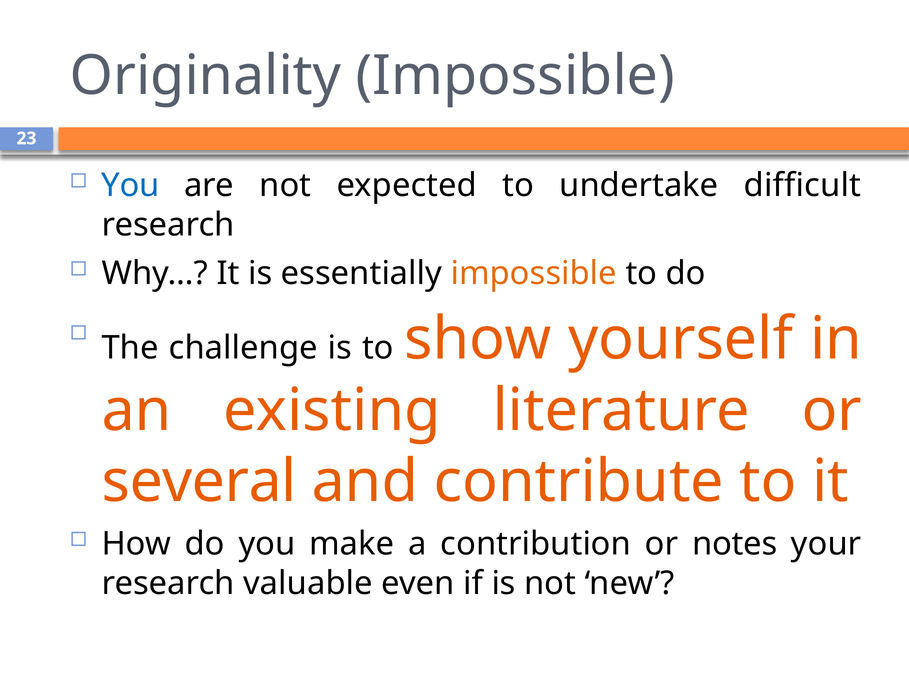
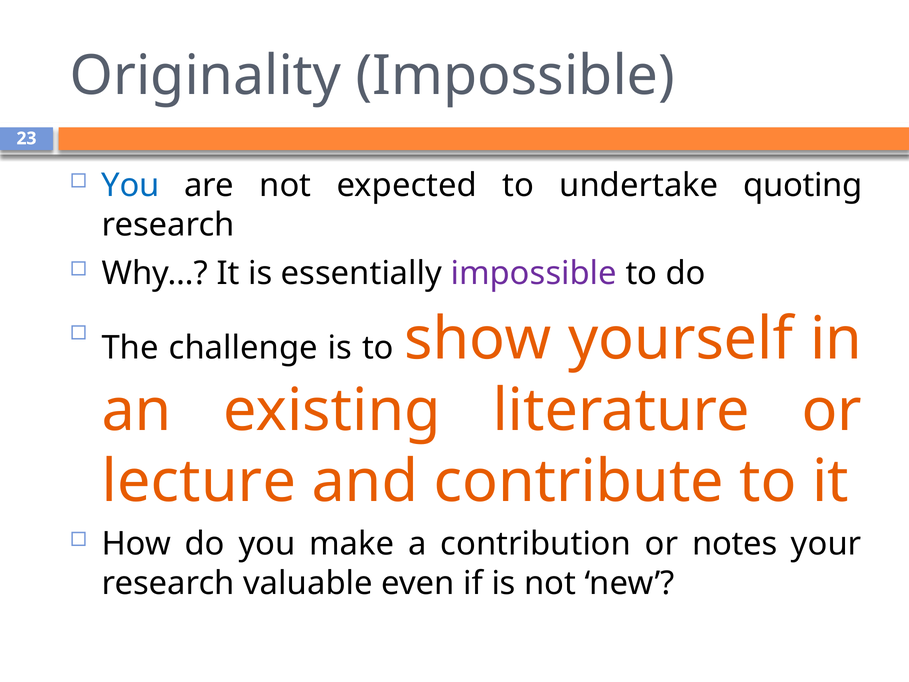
difficult: difficult -> quoting
impossible at (534, 273) colour: orange -> purple
several: several -> lecture
